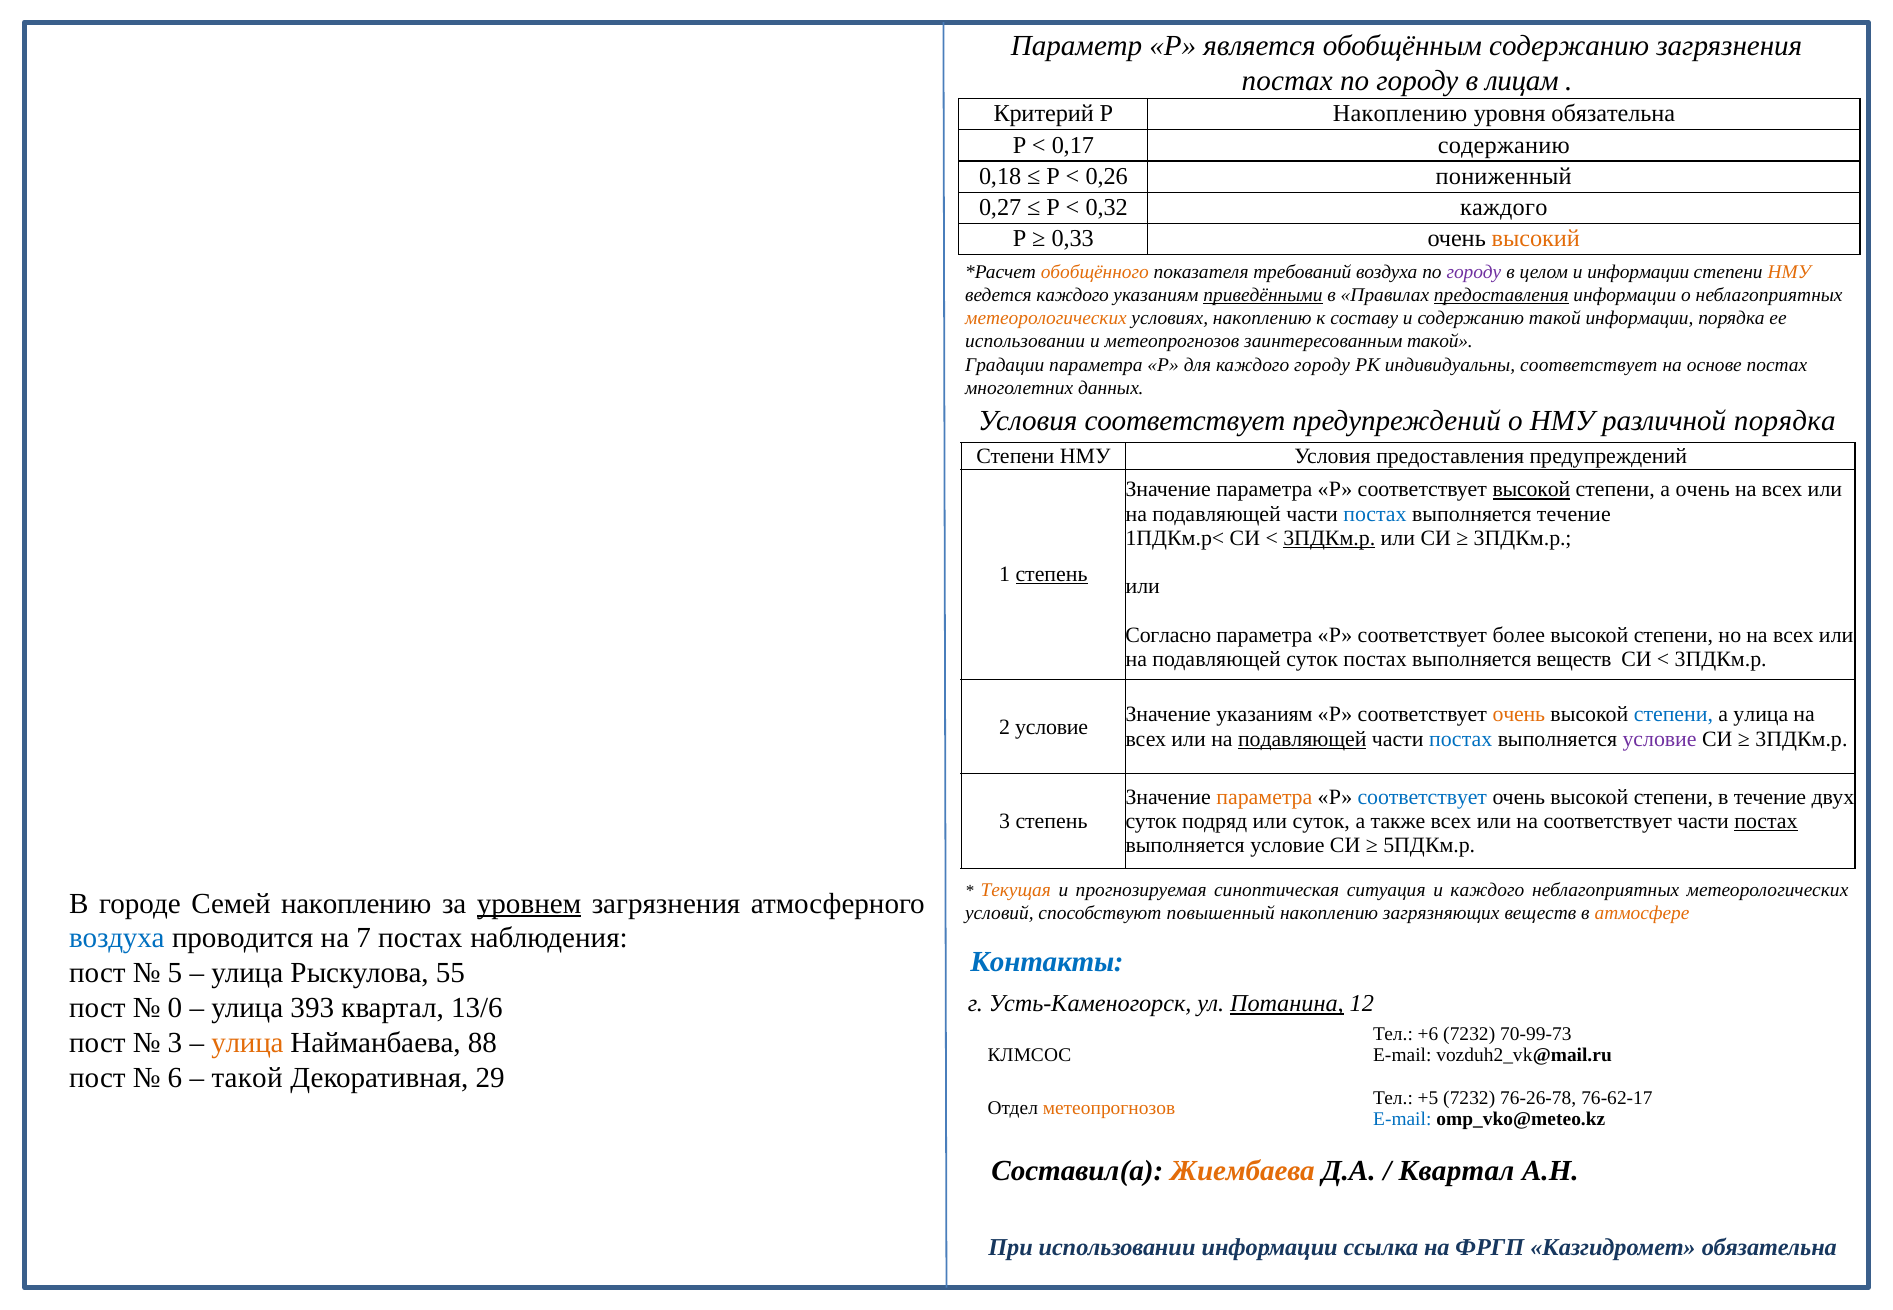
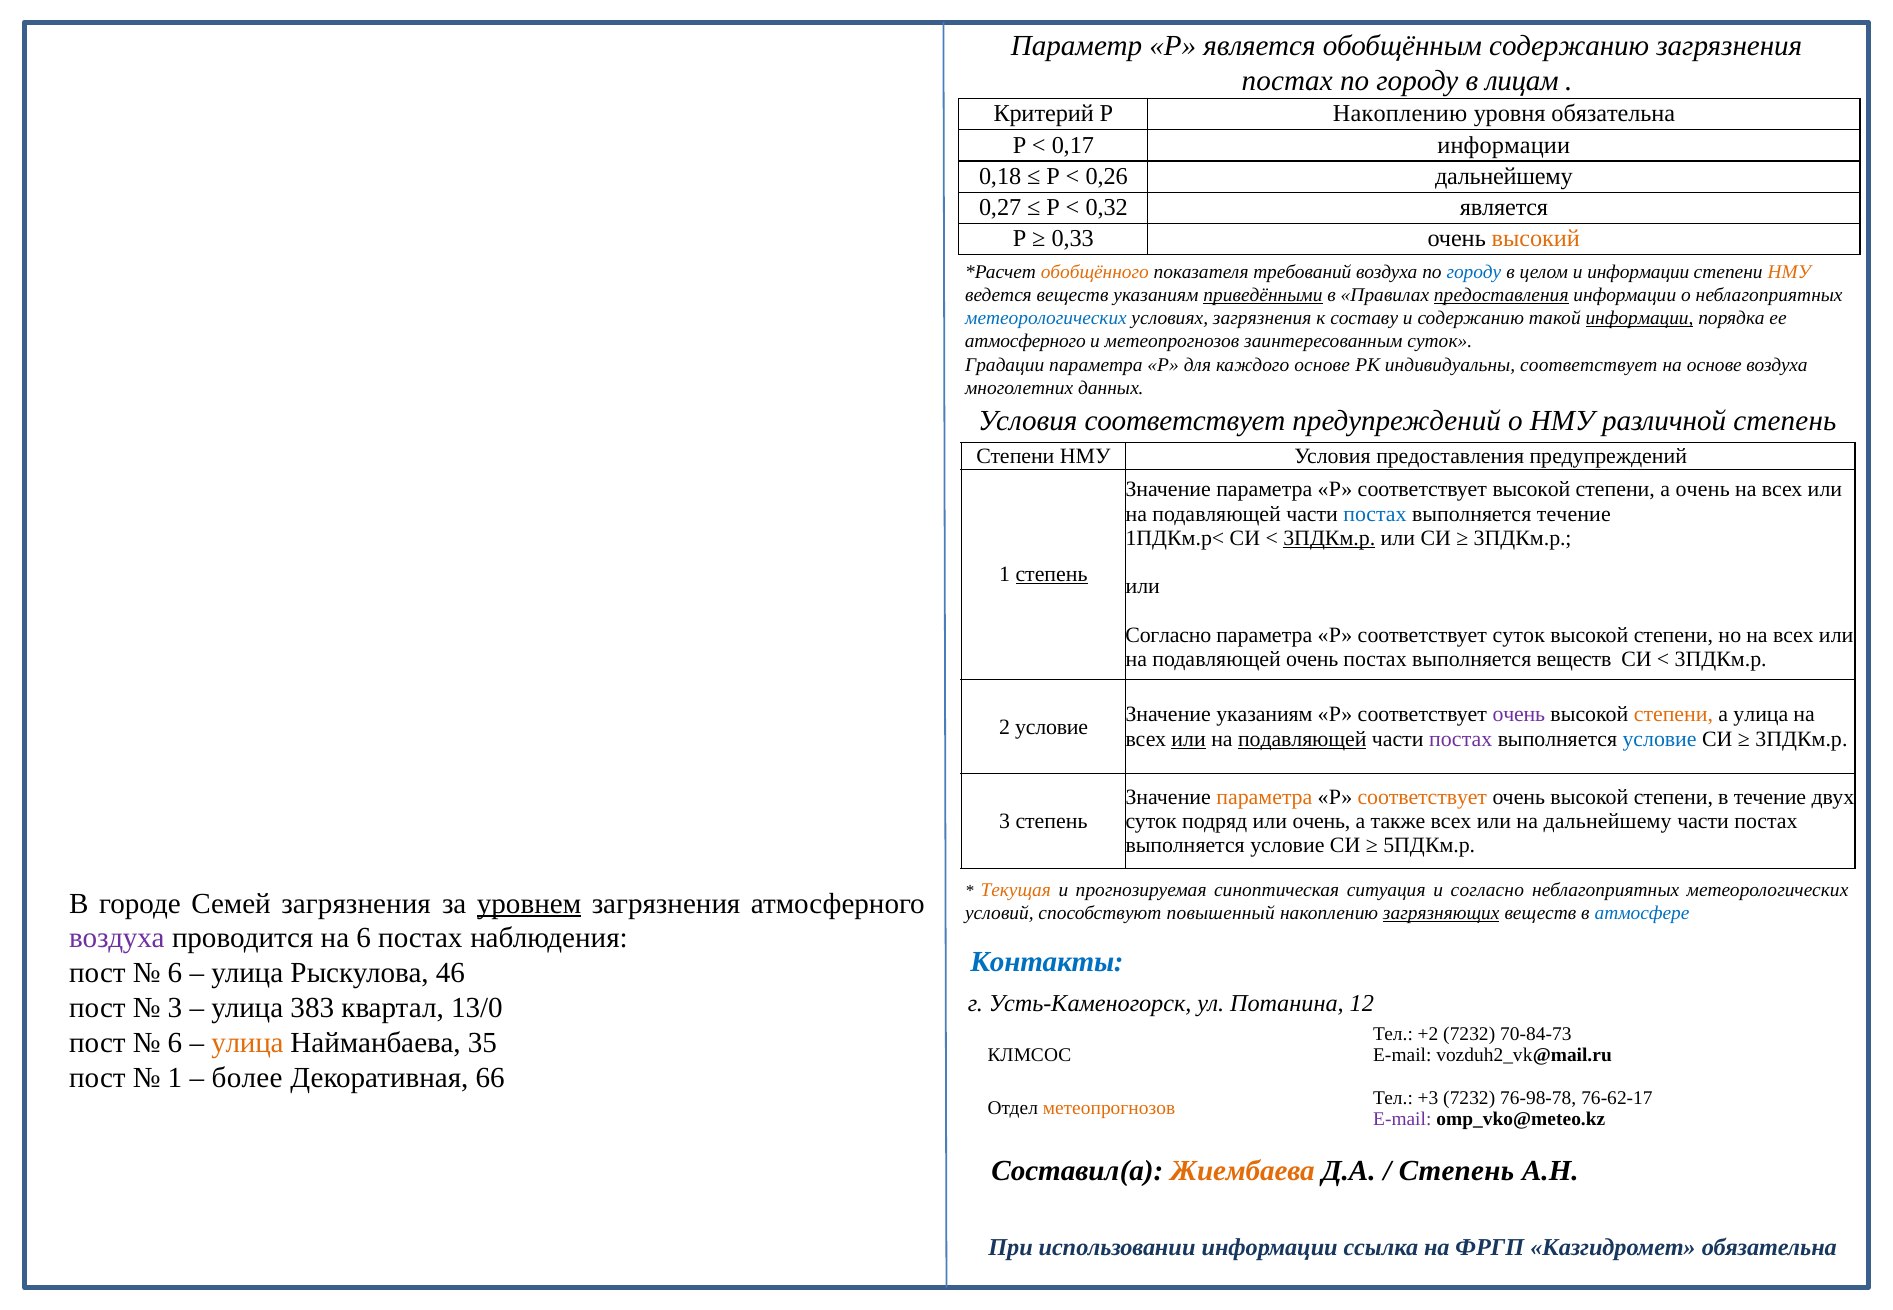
0,17 содержанию: содержанию -> информации
0,26 пониженный: пониженный -> дальнейшему
0,32 каждого: каждого -> является
городу at (1474, 272) colour: purple -> blue
ведется каждого: каждого -> веществ
метеорологических at (1046, 318) colour: orange -> blue
условиях накоплению: накоплению -> загрязнения
информации at (1640, 318) underline: none -> present
использовании at (1025, 342): использовании -> атмосферного
заинтересованным такой: такой -> суток
каждого городу: городу -> основе
основе постах: постах -> воздуха
различной порядка: порядка -> степень
высокой at (1531, 490) underline: present -> none
соответствует более: более -> суток
подавляющей суток: суток -> очень
очень at (1519, 715) colour: orange -> purple
степени at (1673, 715) colour: blue -> orange
или at (1189, 739) underline: none -> present
постах at (1461, 739) colour: blue -> purple
условие at (1660, 739) colour: purple -> blue
соответствует at (1422, 798) colour: blue -> orange
или суток: суток -> очень
на соответствует: соответствует -> дальнейшему
постах at (1766, 822) underline: present -> none
и каждого: каждого -> согласно
Семей накоплению: накоплению -> загрязнения
загрязняющих underline: none -> present
атмосфере colour: orange -> blue
воздуха at (117, 939) colour: blue -> purple
на 7: 7 -> 6
5 at (175, 974): 5 -> 6
55: 55 -> 46
Потанина underline: present -> none
0 at (175, 1009): 0 -> 3
393: 393 -> 383
13/6: 13/6 -> 13/0
+6: +6 -> +2
70-99-73: 70-99-73 -> 70-84-73
3 at (175, 1044): 3 -> 6
88: 88 -> 35
6 at (175, 1079): 6 -> 1
такой at (247, 1079): такой -> более
29: 29 -> 66
+5: +5 -> +3
76-26-78: 76-26-78 -> 76-98-78
E-mail at (1402, 1120) colour: blue -> purple
Квартал at (1457, 1172): Квартал -> Степень
